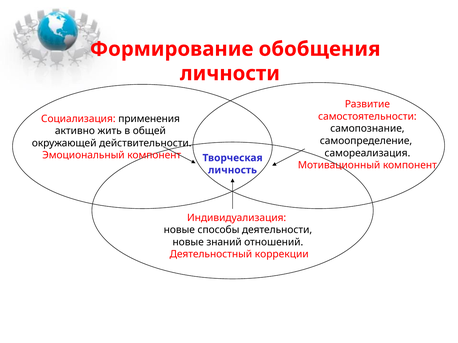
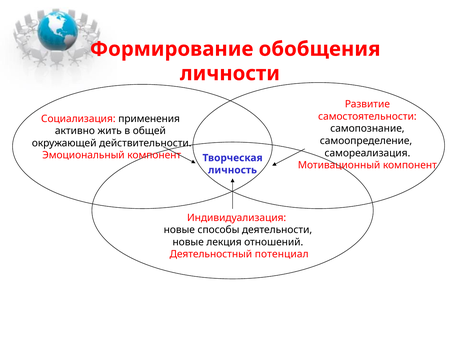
знаний: знаний -> лекция
коррекции: коррекции -> потенциал
